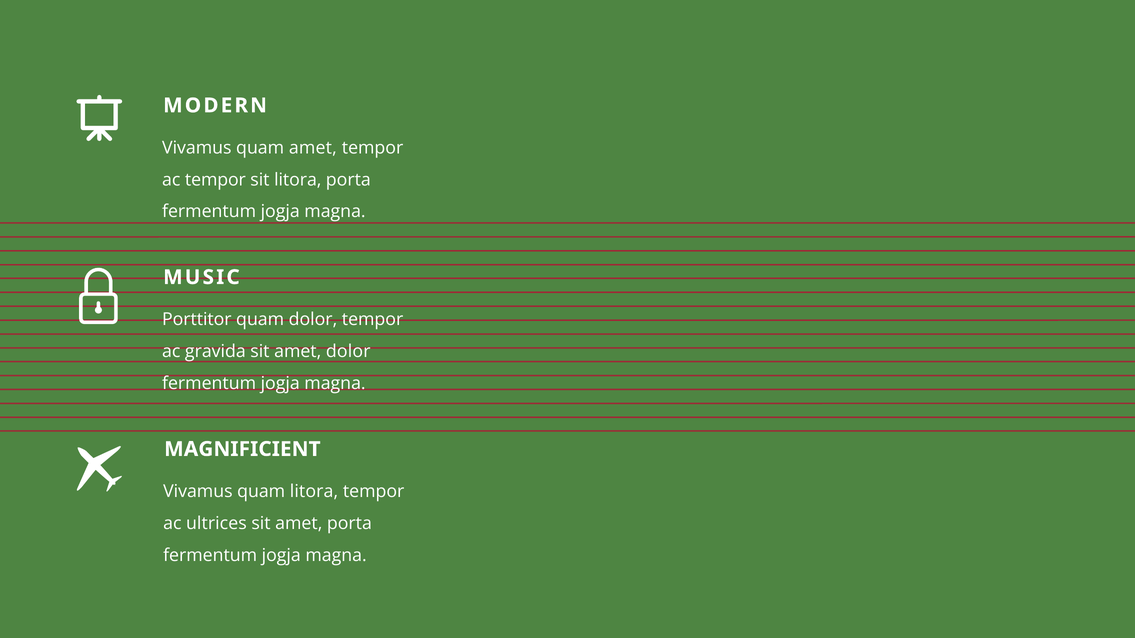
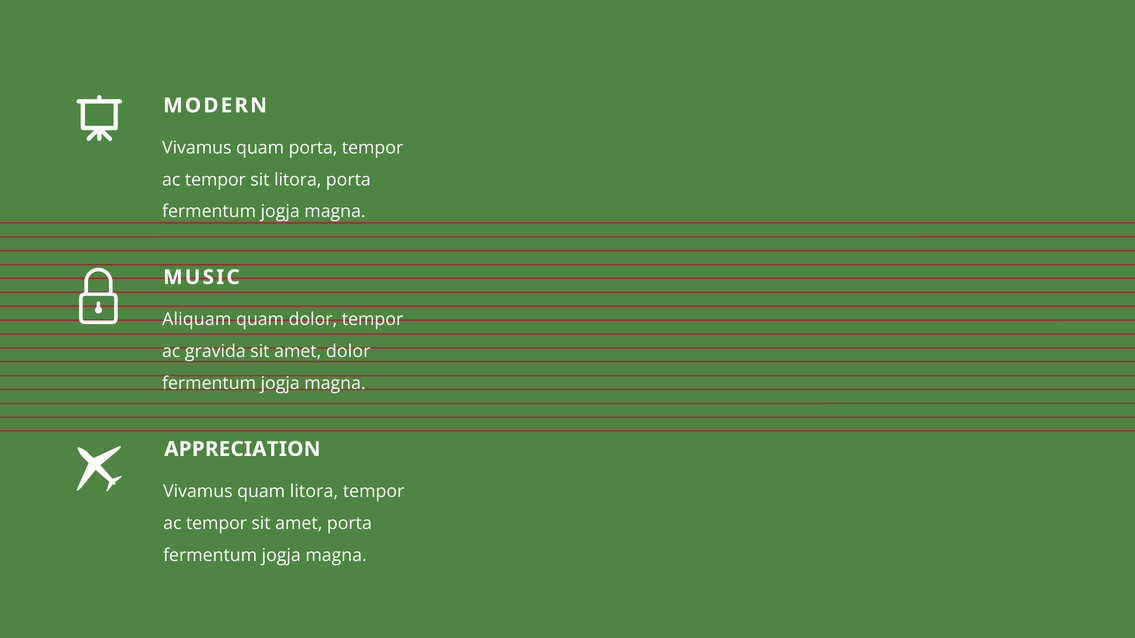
quam amet: amet -> porta
Porttitor: Porttitor -> Aliquam
MAGNIFICIENT: MAGNIFICIENT -> APPRECIATION
ultrices at (216, 524): ultrices -> tempor
